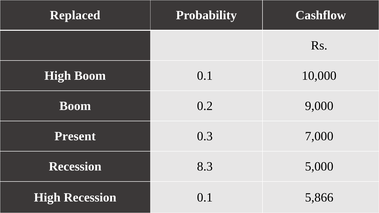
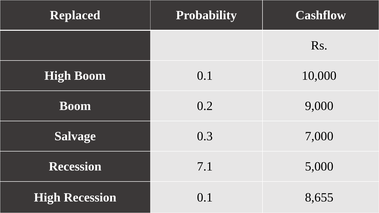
Present: Present -> Salvage
8.3: 8.3 -> 7.1
5,866: 5,866 -> 8,655
